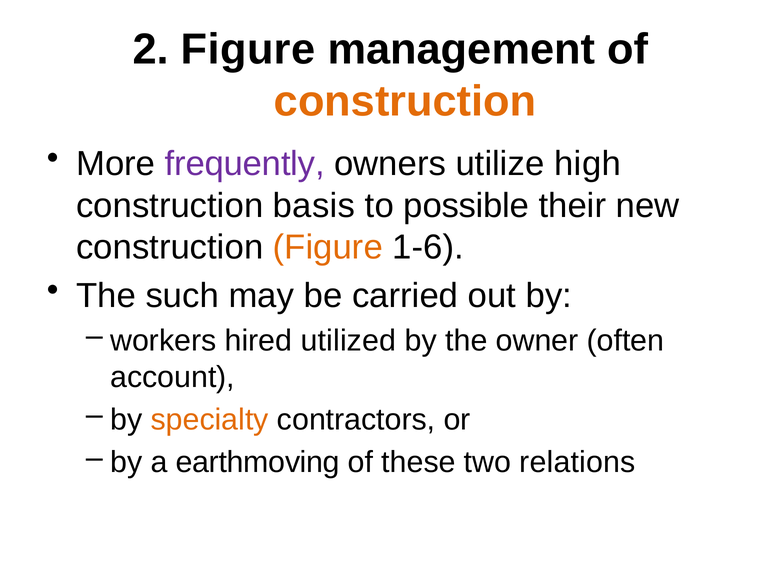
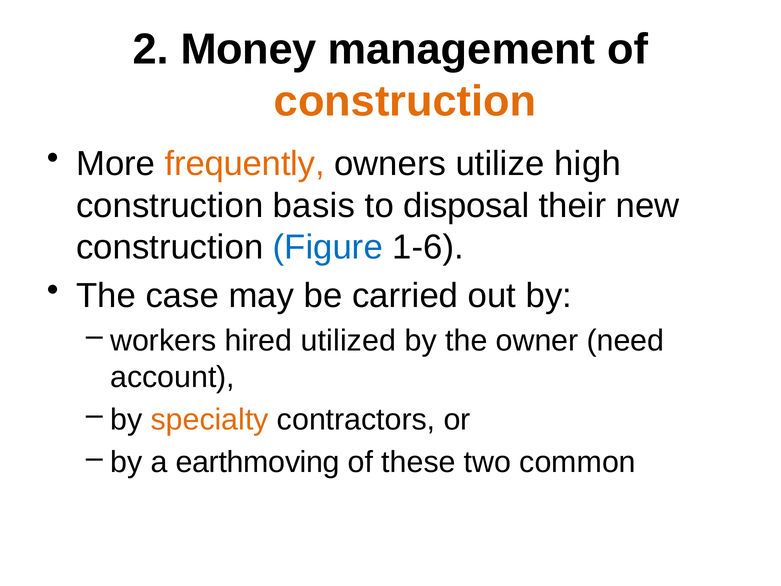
2 Figure: Figure -> Money
frequently colour: purple -> orange
possible: possible -> disposal
Figure at (328, 247) colour: orange -> blue
such: such -> case
often: often -> need
relations: relations -> common
